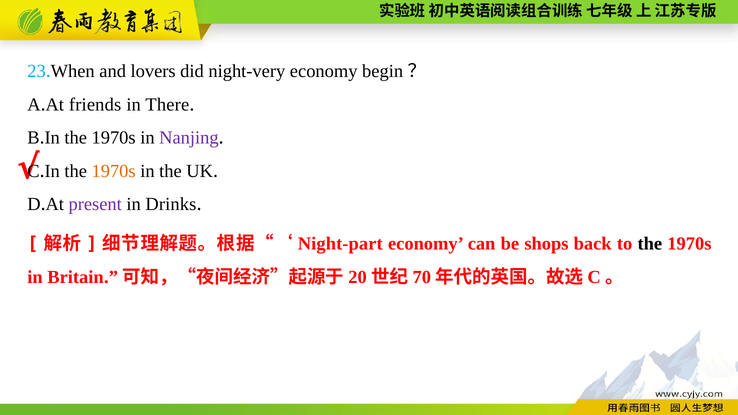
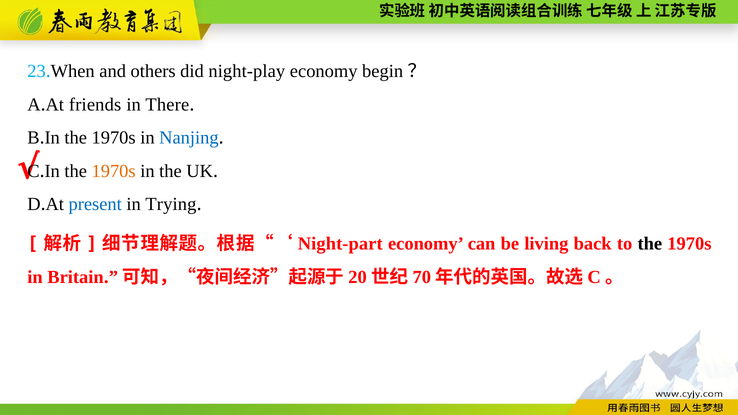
lovers: lovers -> others
night-very: night-very -> night-play
Nanjing colour: purple -> blue
present colour: purple -> blue
Drinks: Drinks -> Trying
shops: shops -> living
